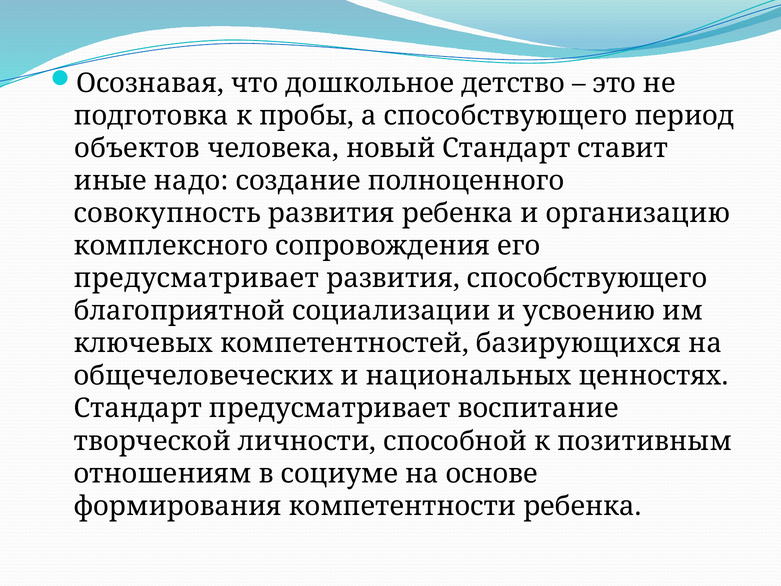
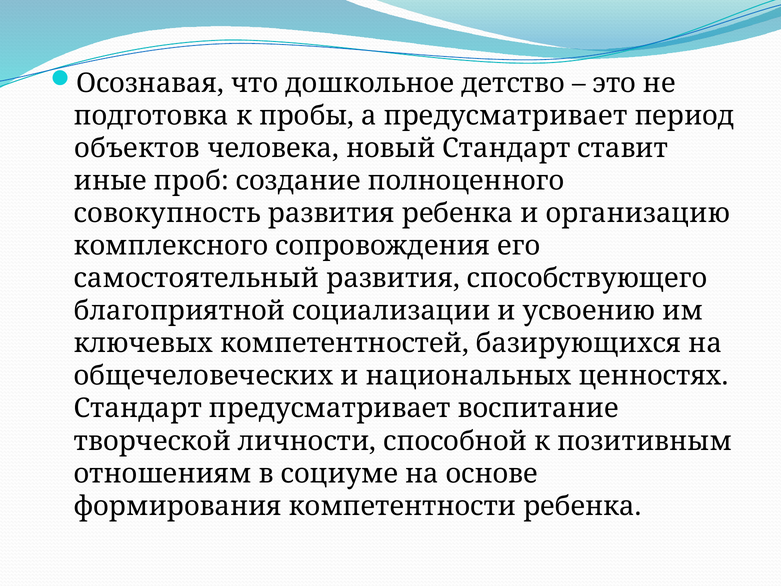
а способствующего: способствующего -> предусматривает
надо: надо -> проб
предусматривает at (196, 278): предусматривает -> самостоятельный
